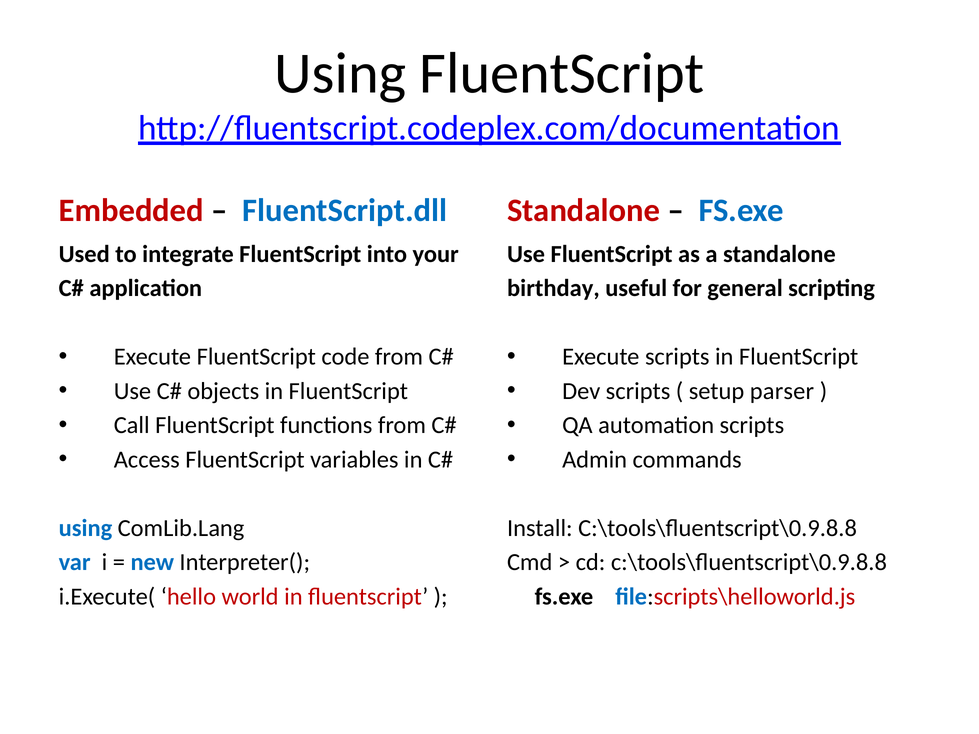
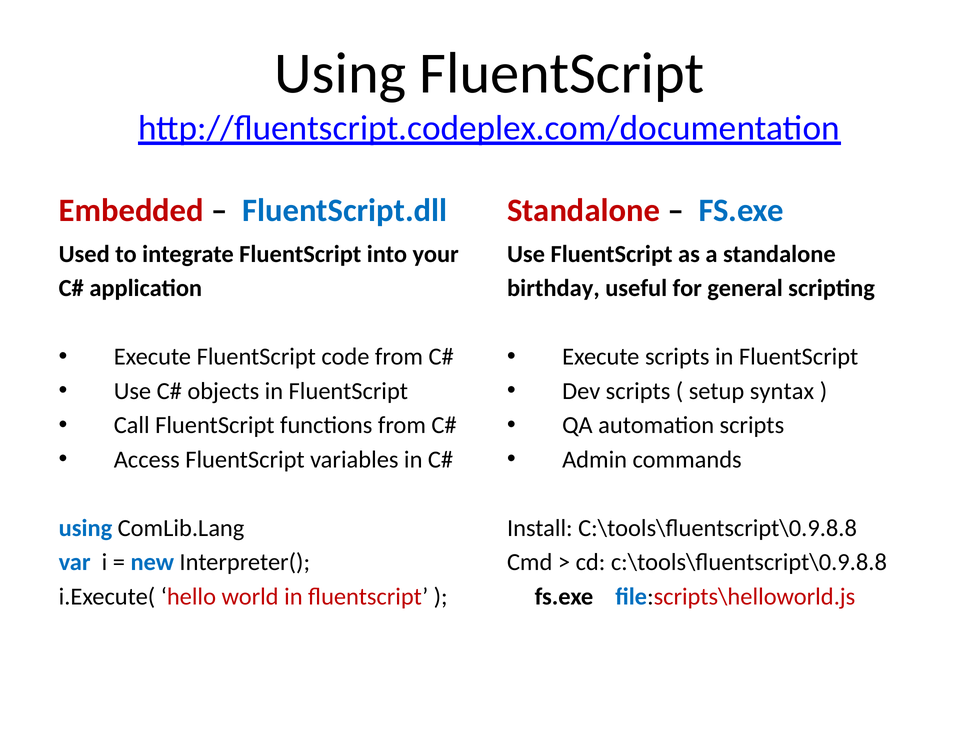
parser: parser -> syntax
